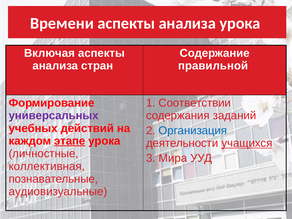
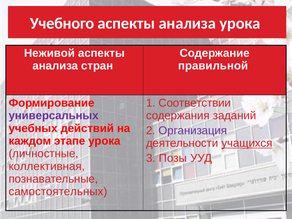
Времени: Времени -> Учебного
Включая: Включая -> Неживой
Организация colour: blue -> purple
этапе underline: present -> none
Мира: Мира -> Позы
аудиовизуальные: аудиовизуальные -> самостоятельных
